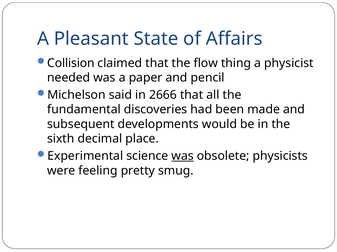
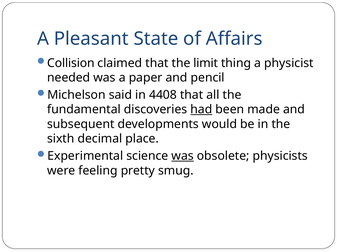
flow: flow -> limit
2666: 2666 -> 4408
had underline: none -> present
